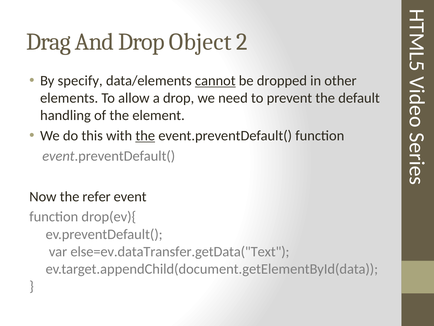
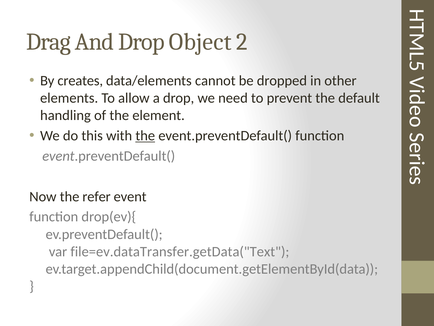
specify: specify -> creates
cannot underline: present -> none
else=ev.dataTransfer.getData("Text: else=ev.dataTransfer.getData("Text -> file=ev.dataTransfer.getData("Text
